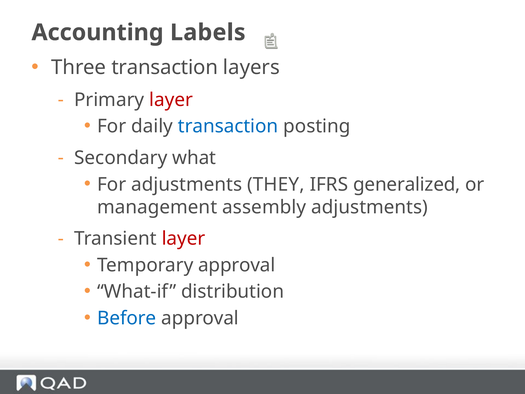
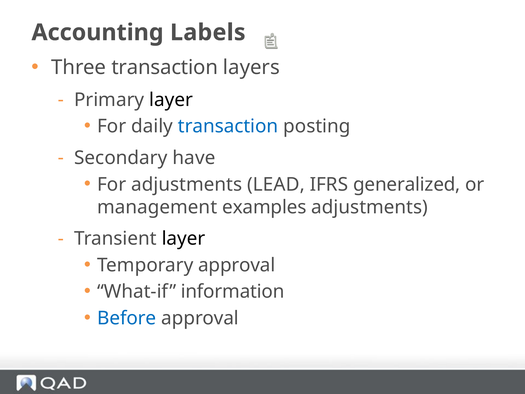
layer at (171, 100) colour: red -> black
what: what -> have
THEY: THEY -> LEAD
assembly: assembly -> examples
layer at (184, 239) colour: red -> black
distribution: distribution -> information
